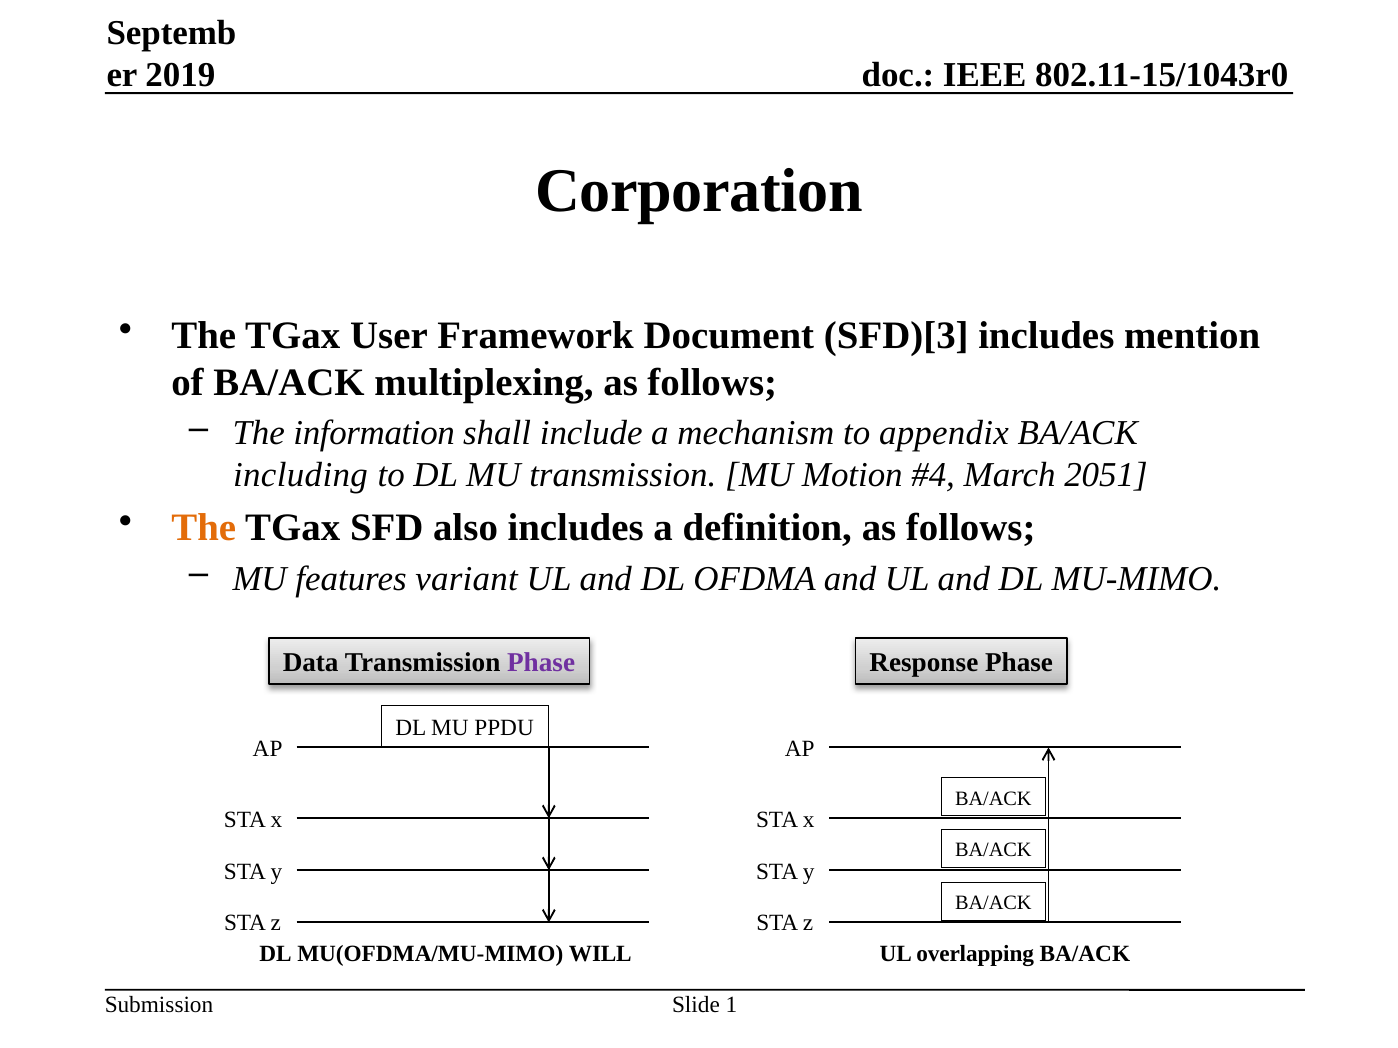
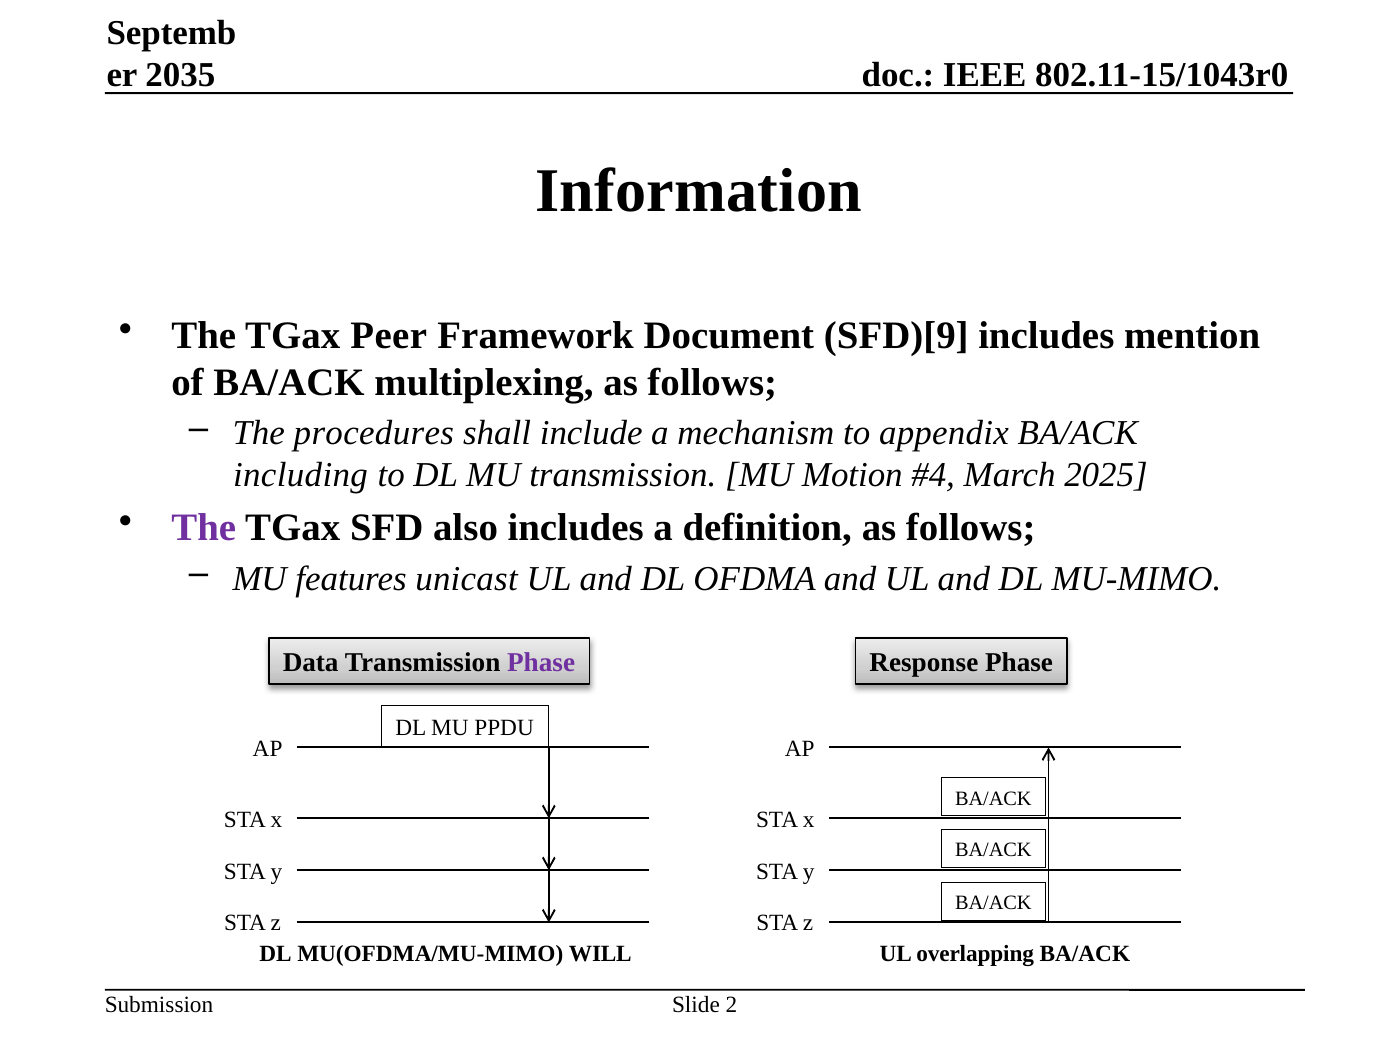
2019: 2019 -> 2035
Corporation at (699, 191): Corporation -> Information
User: User -> Peer
SFD)[3: SFD)[3 -> SFD)[9
information: information -> procedures
2051: 2051 -> 2025
The at (204, 528) colour: orange -> purple
variant: variant -> unicast
1: 1 -> 2
